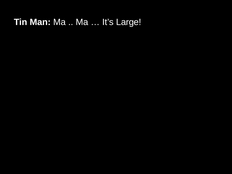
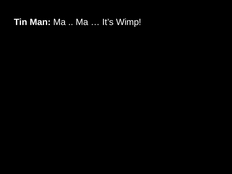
Large: Large -> Wimp
